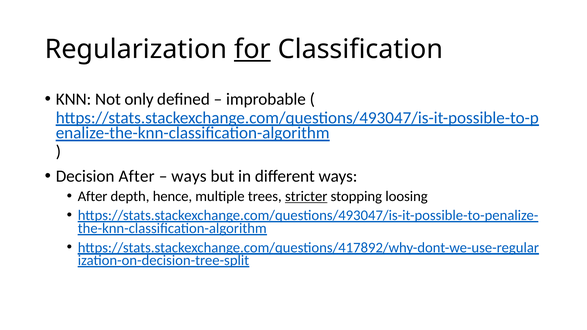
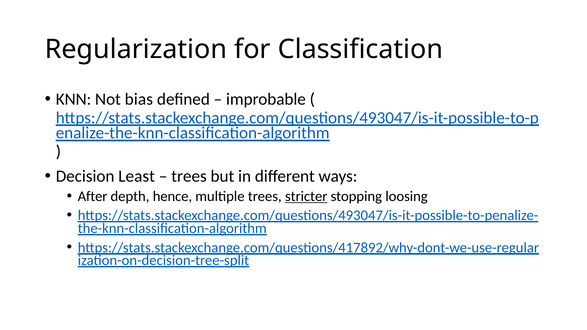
for underline: present -> none
only: only -> bias
Decision After: After -> Least
ways at (189, 176): ways -> trees
